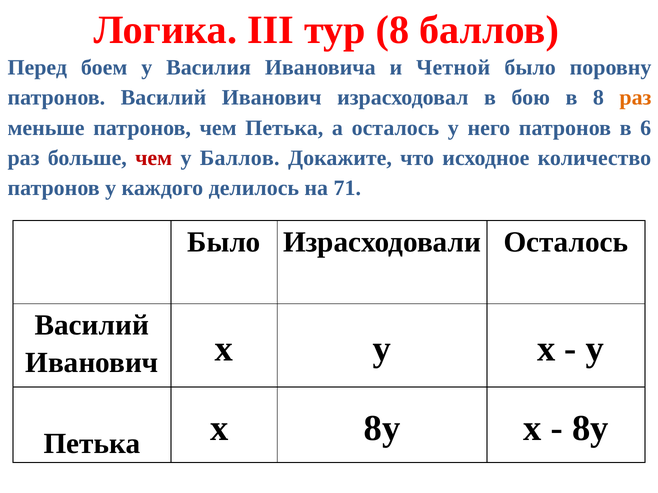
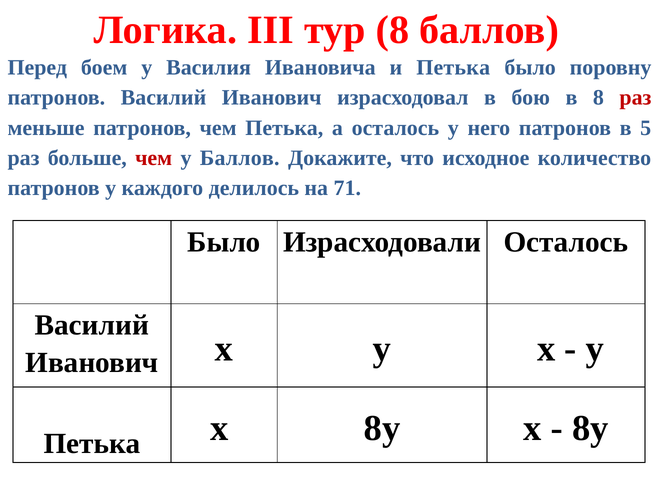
и Четной: Четной -> Петька
раз at (635, 98) colour: orange -> red
6: 6 -> 5
